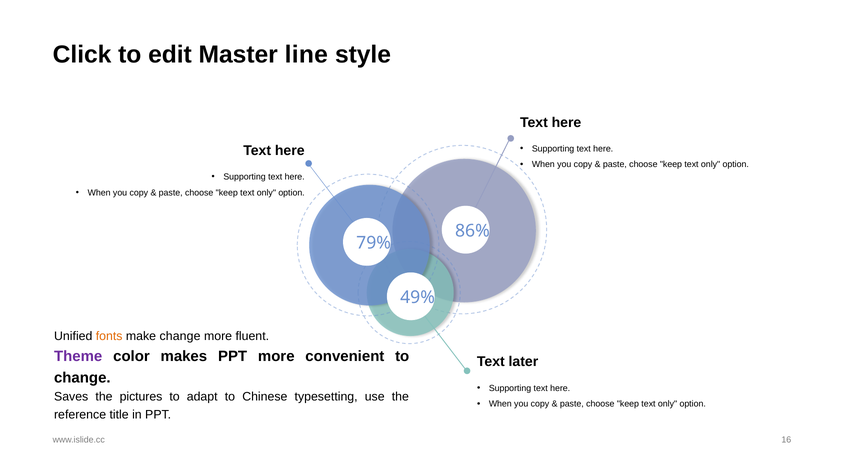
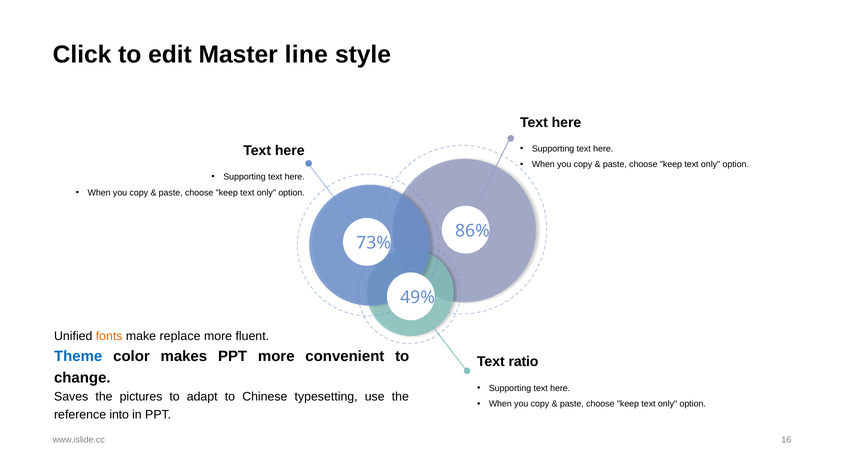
79%: 79% -> 73%
make change: change -> replace
Theme colour: purple -> blue
later: later -> ratio
title: title -> into
